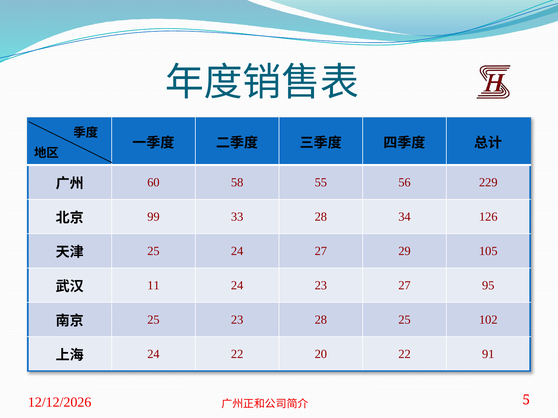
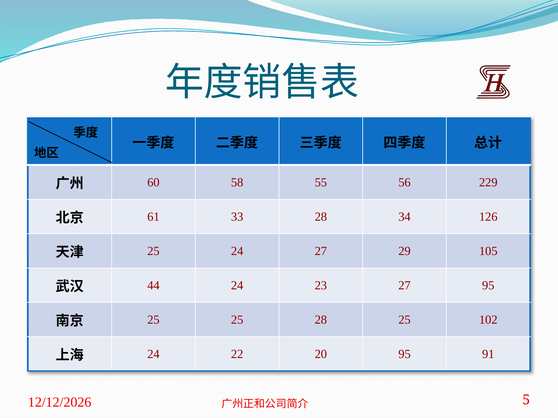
99: 99 -> 61
11: 11 -> 44
25 23: 23 -> 25
20 22: 22 -> 95
